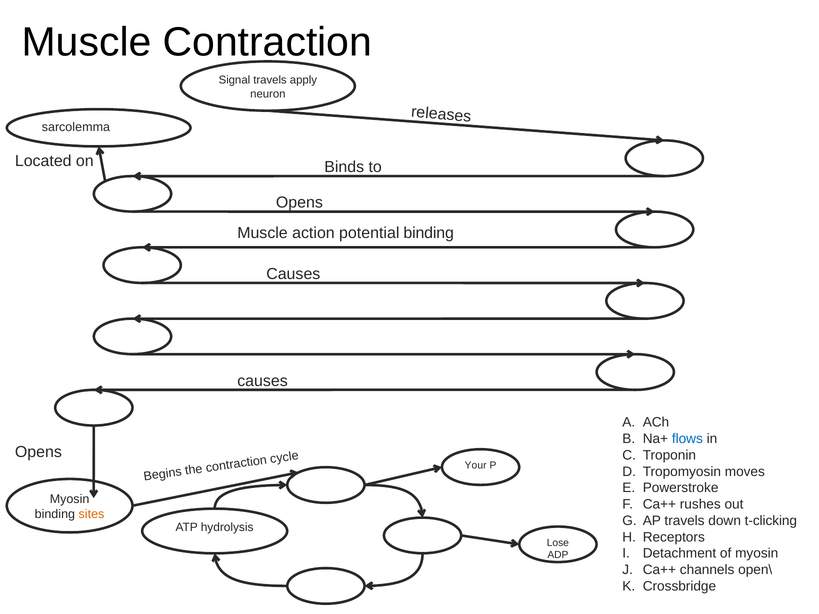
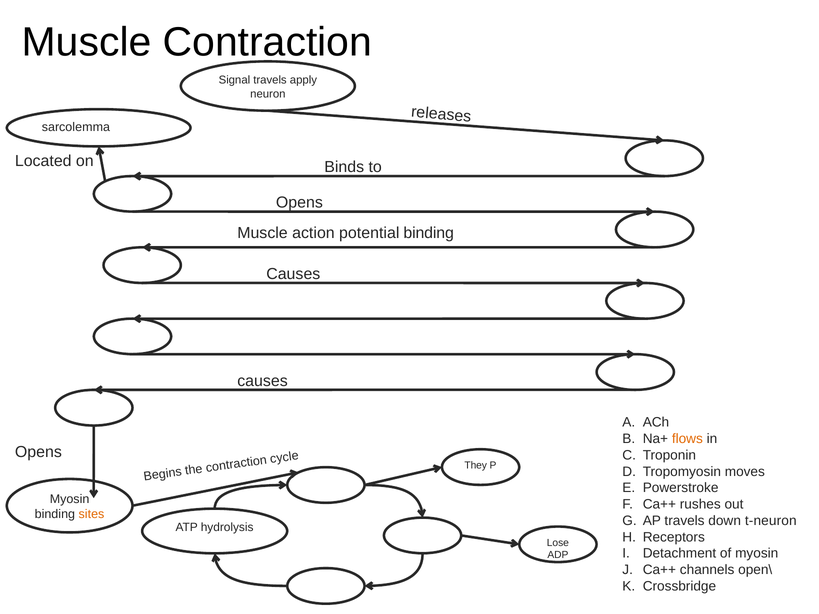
flows colour: blue -> orange
Your: Your -> They
t-clicking: t-clicking -> t-neuron
